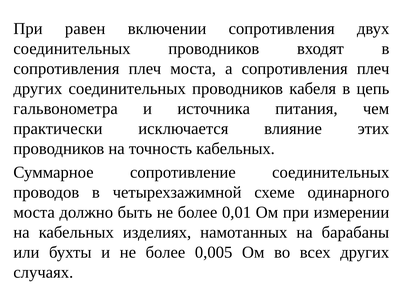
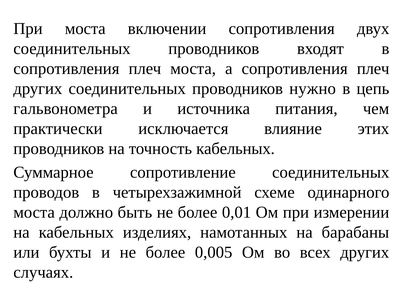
При равен: равен -> моста
кабеля: кабеля -> нужно
